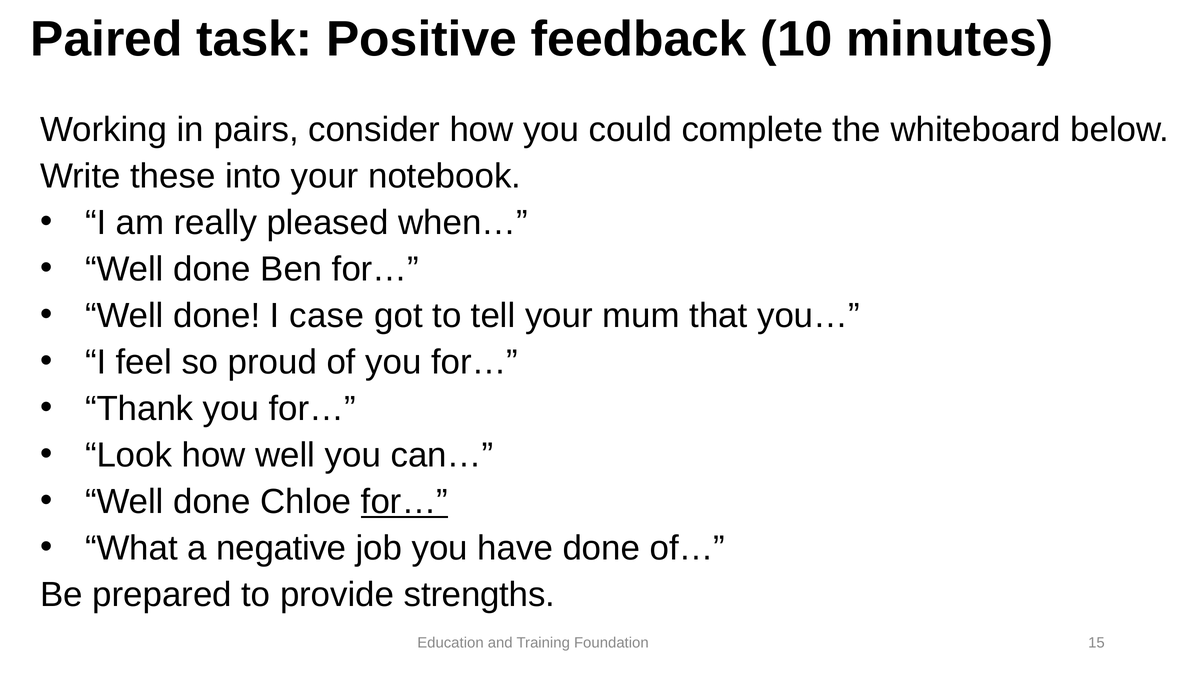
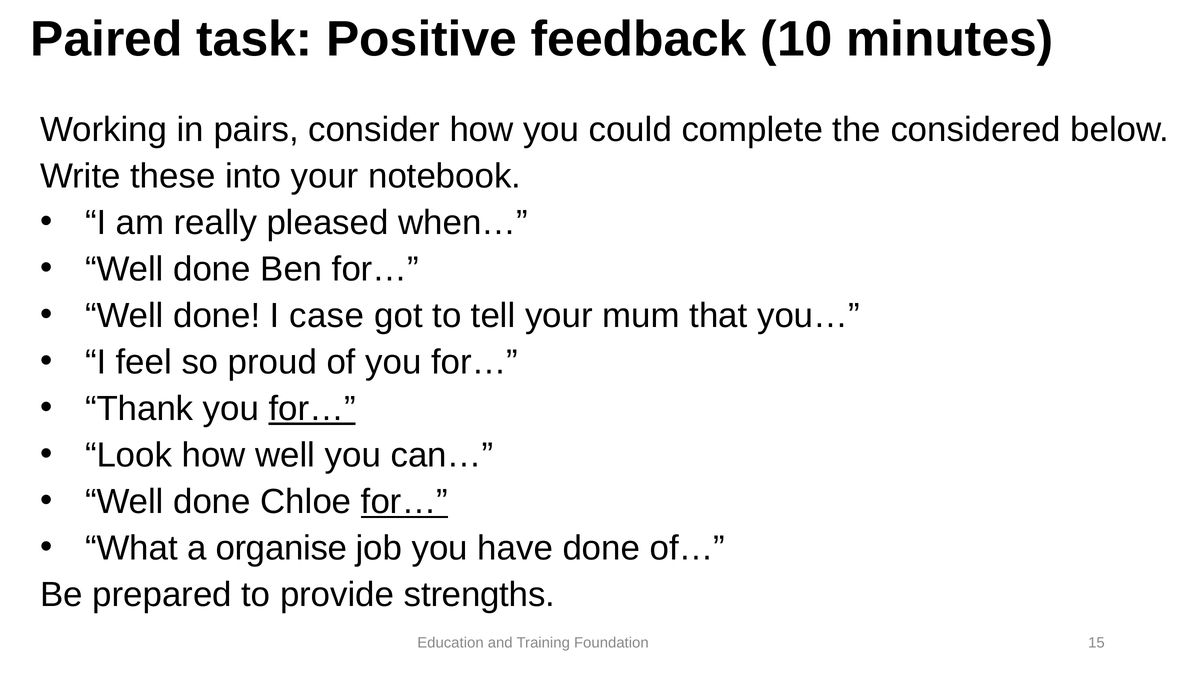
whiteboard: whiteboard -> considered
for… at (312, 409) underline: none -> present
negative: negative -> organise
